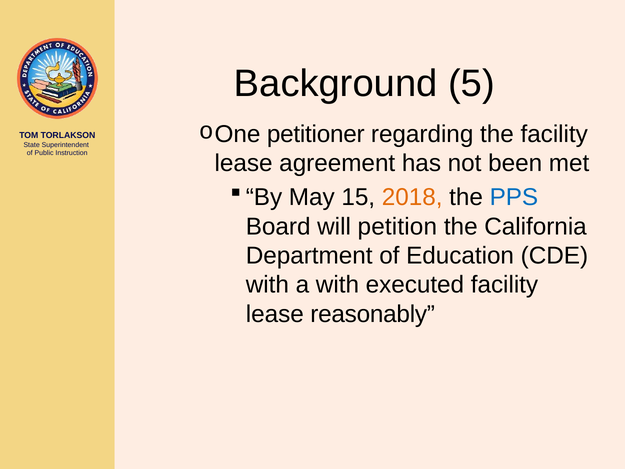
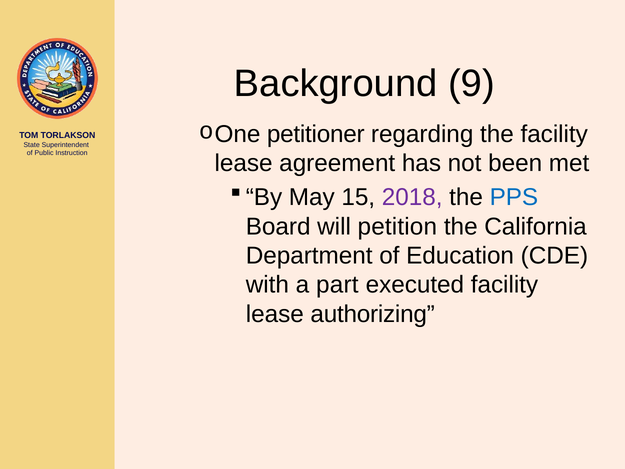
5: 5 -> 9
2018 colour: orange -> purple
a with: with -> part
reasonably: reasonably -> authorizing
